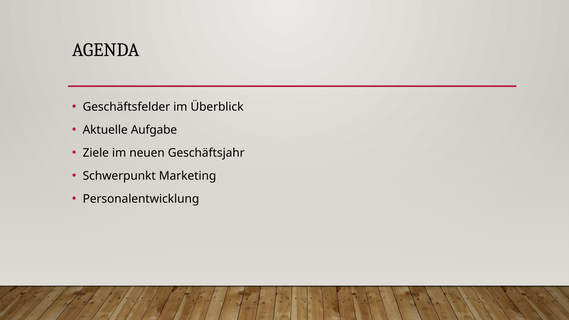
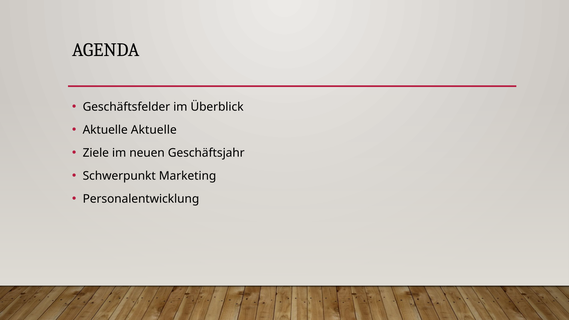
Aktuelle Aufgabe: Aufgabe -> Aktuelle
